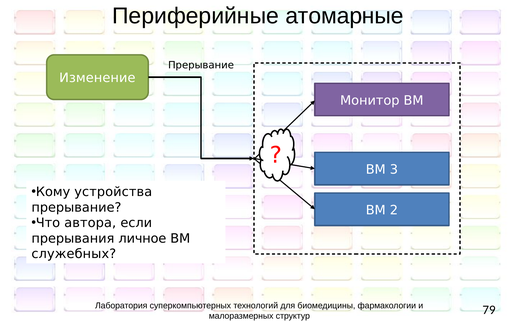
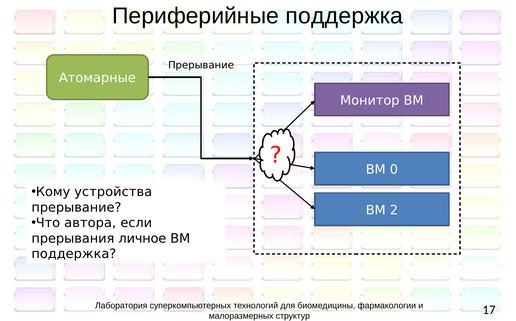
Периферийные атомарные: атомарные -> поддержка
Изменение: Изменение -> Атомарные
3: 3 -> 0
служебных at (74, 254): служебных -> поддержка
79: 79 -> 17
